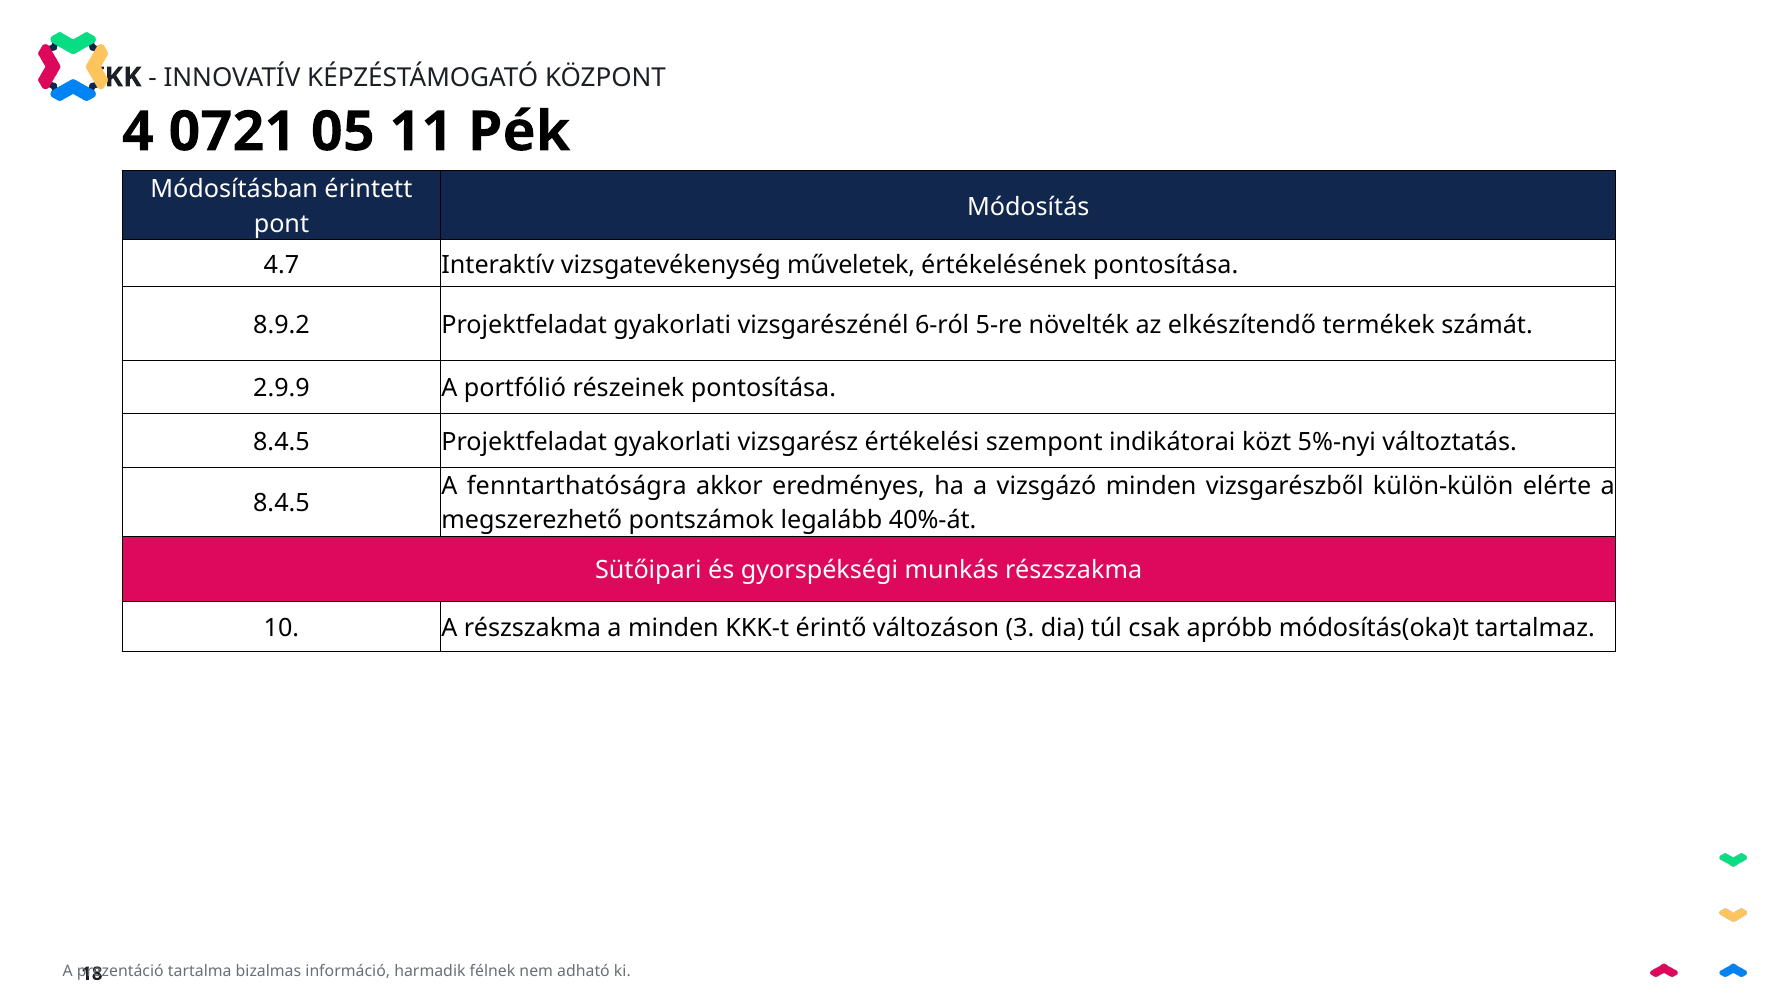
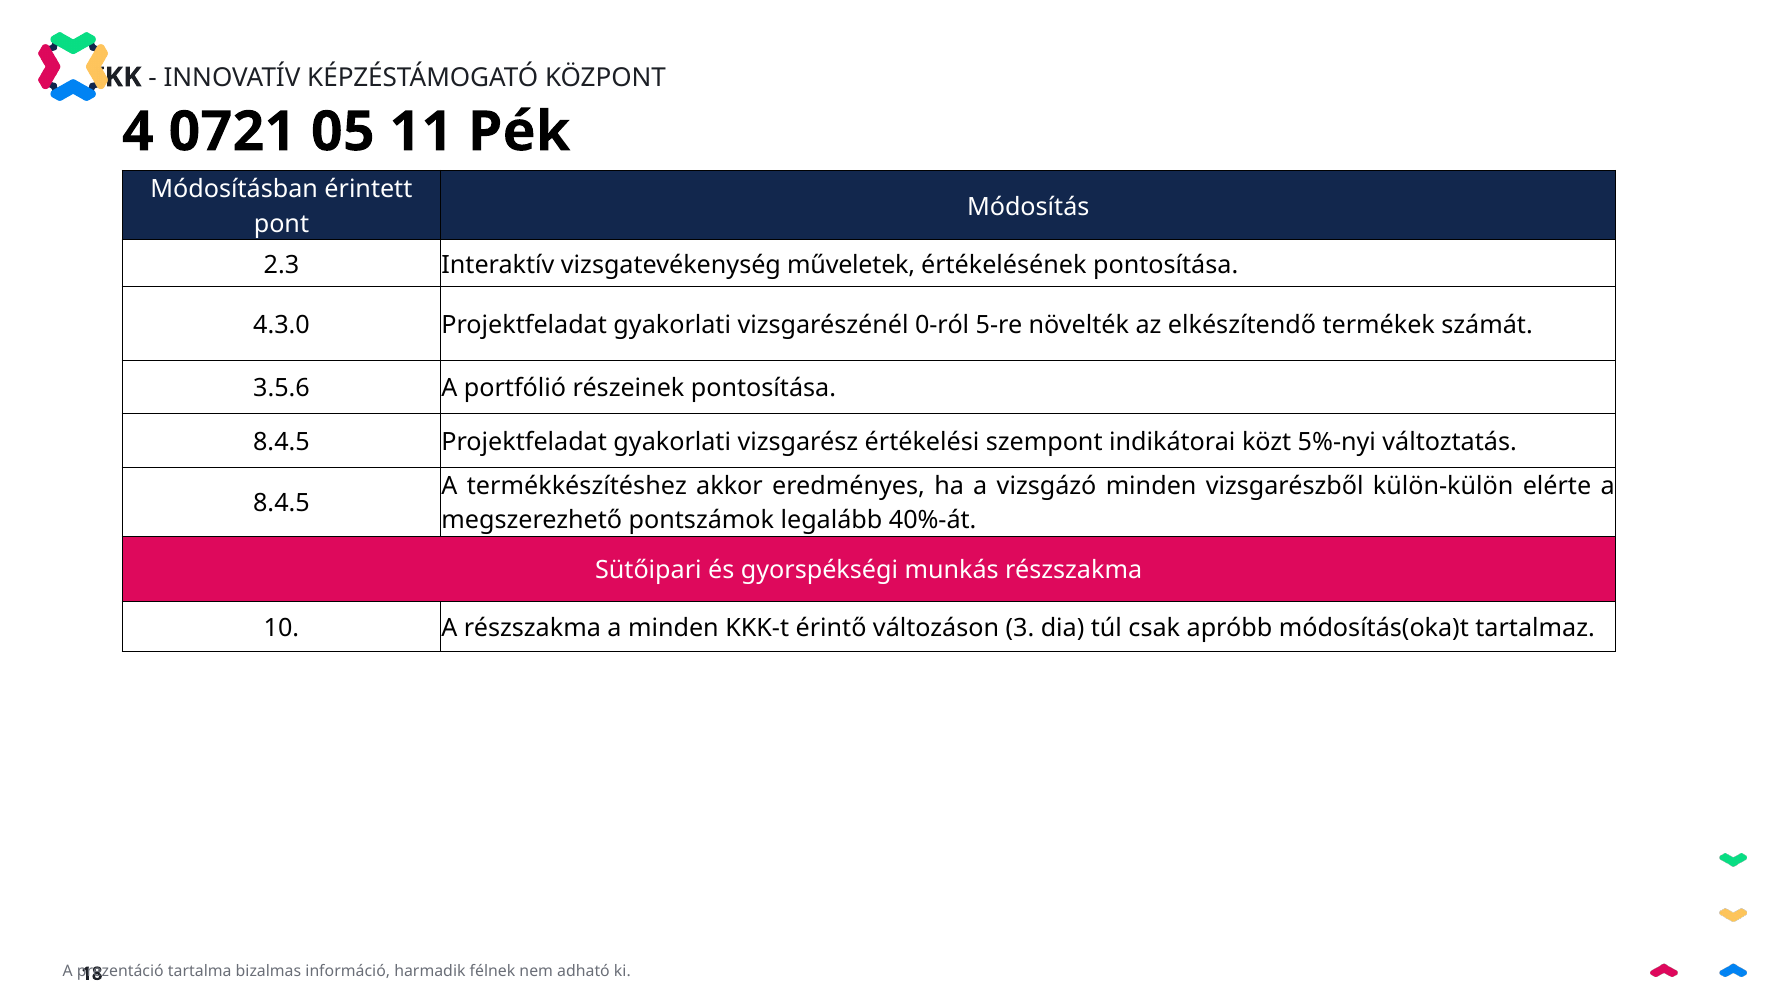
4.7: 4.7 -> 2.3
8.9.2: 8.9.2 -> 4.3.0
6-ról: 6-ról -> 0-ról
2.9.9: 2.9.9 -> 3.5.6
fenntarthatóságra: fenntarthatóságra -> termékkészítéshez
